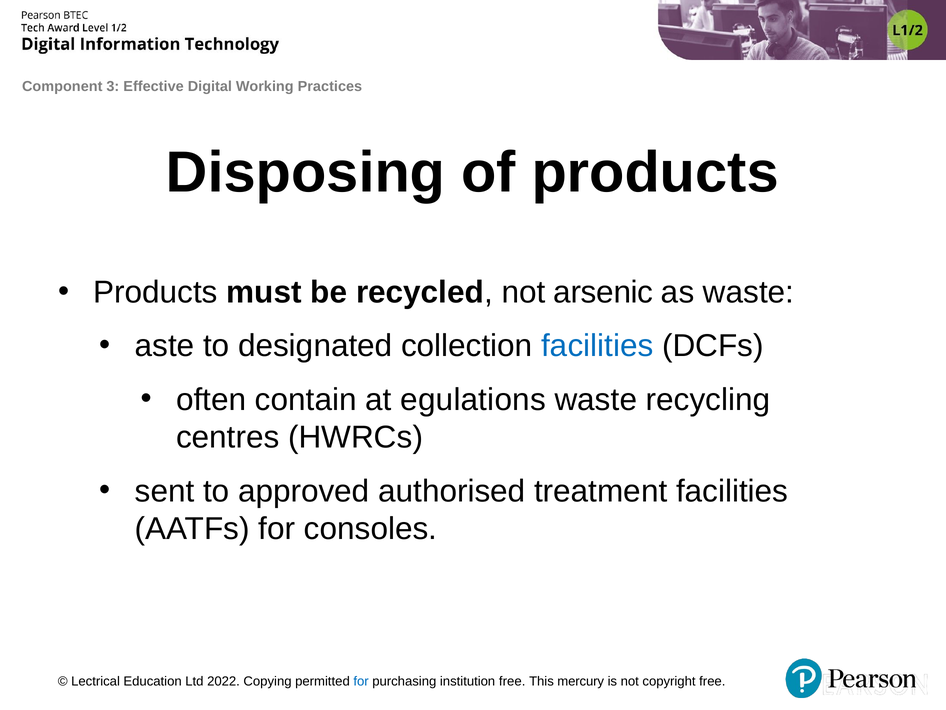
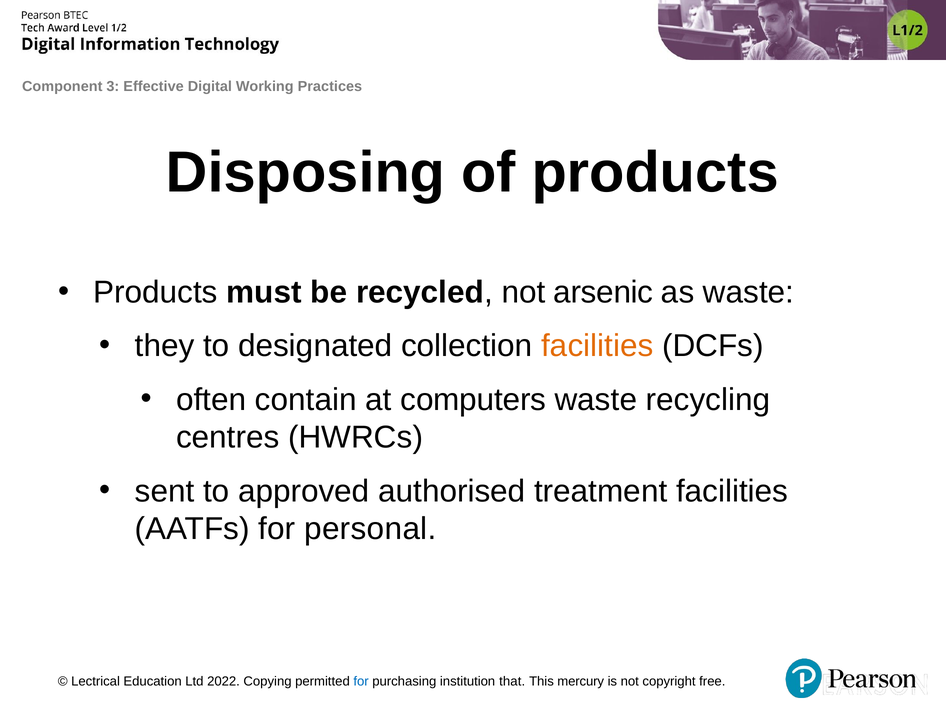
aste: aste -> they
facilities at (597, 346) colour: blue -> orange
egulations: egulations -> computers
consoles: consoles -> personal
institution free: free -> that
